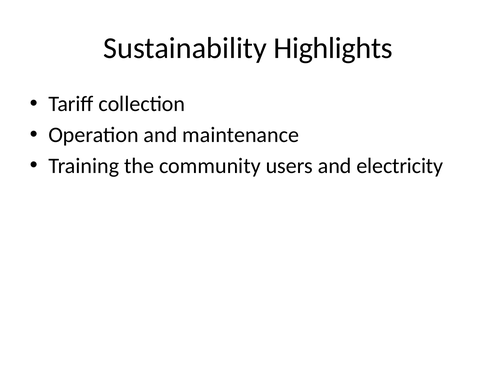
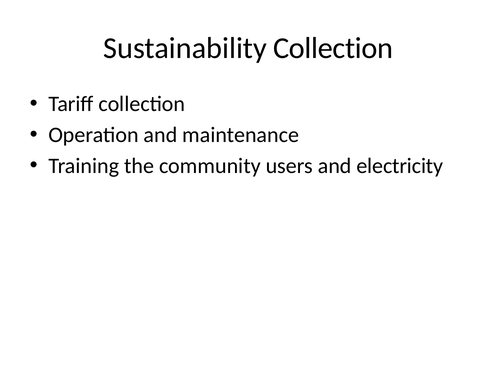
Sustainability Highlights: Highlights -> Collection
